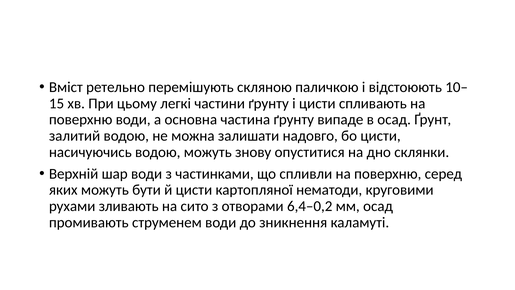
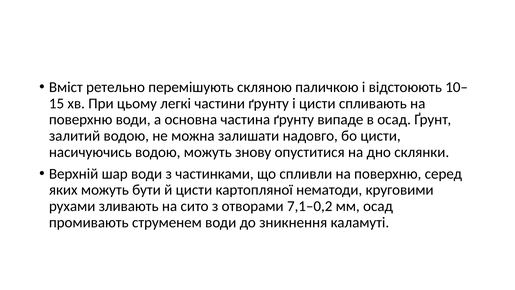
6,4–0,2: 6,4–0,2 -> 7,1–0,2
